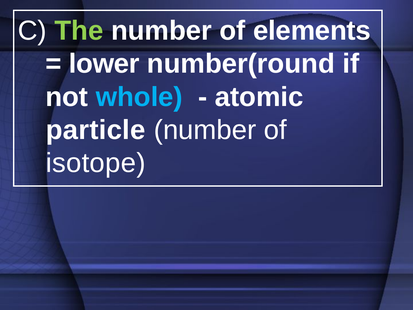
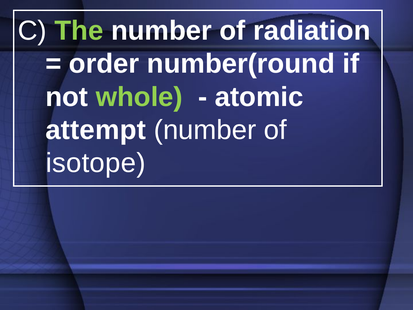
elements: elements -> radiation
lower: lower -> order
whole colour: light blue -> light green
particle: particle -> attempt
